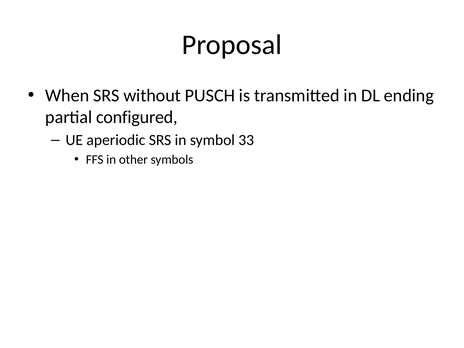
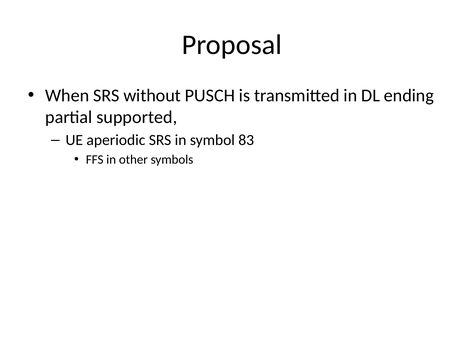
configured: configured -> supported
33: 33 -> 83
